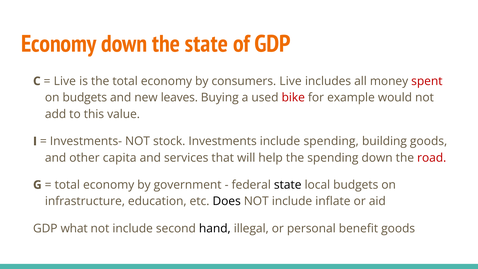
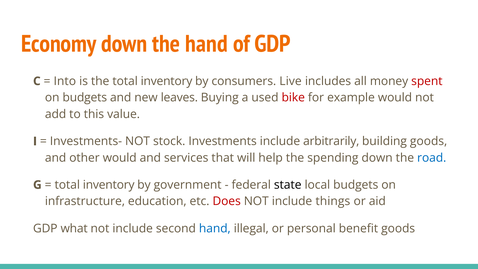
the state: state -> hand
Live at (65, 81): Live -> Into
the total economy: economy -> inventory
include spending: spending -> arbitrarily
other capita: capita -> would
road colour: red -> blue
economy at (109, 185): economy -> inventory
Does colour: black -> red
inflate: inflate -> things
hand at (215, 228) colour: black -> blue
